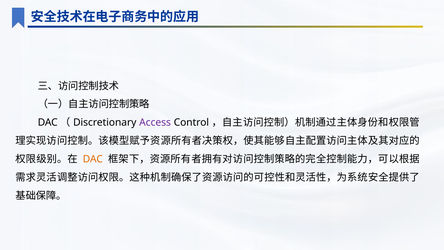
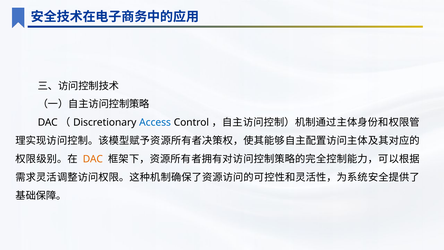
Access colour: purple -> blue
